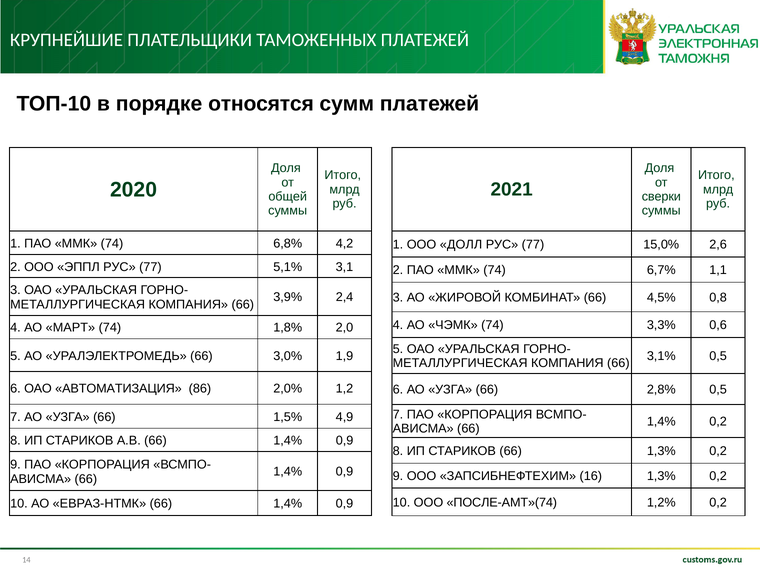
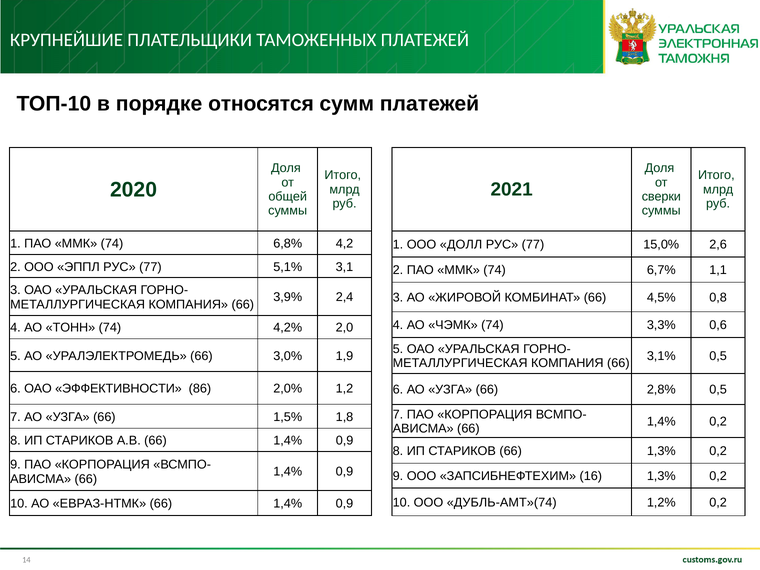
МАРТ: МАРТ -> ТОНН
1,8%: 1,8% -> 4,2%
АВТОМАТИЗАЦИЯ: АВТОМАТИЗАЦИЯ -> ЭФФЕКТИВНОСТИ
4,9: 4,9 -> 1,8
ПОСЛЕ-АМТ»(74: ПОСЛЕ-АМТ»(74 -> ДУБЛЬ-АМТ»(74
